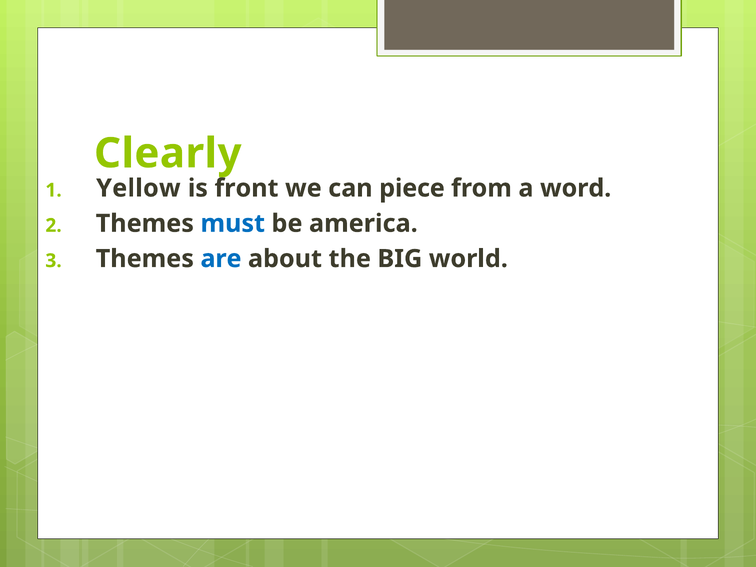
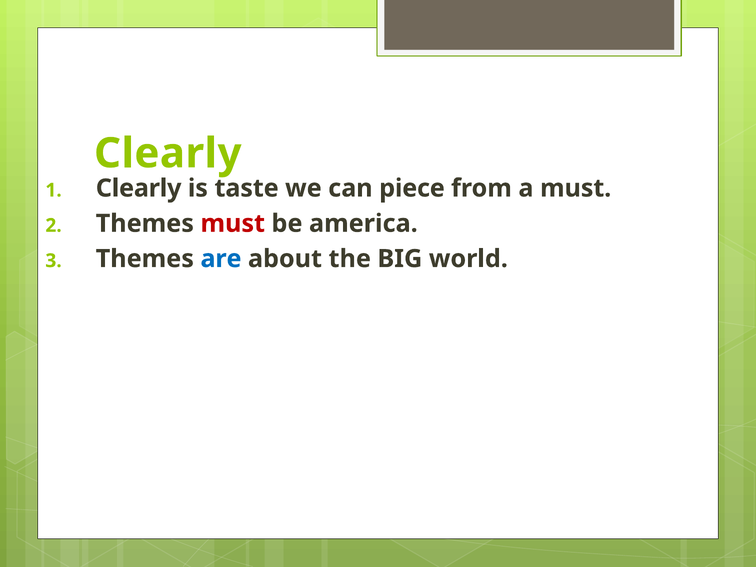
Yellow at (138, 188): Yellow -> Clearly
front: front -> taste
a word: word -> must
must at (233, 224) colour: blue -> red
